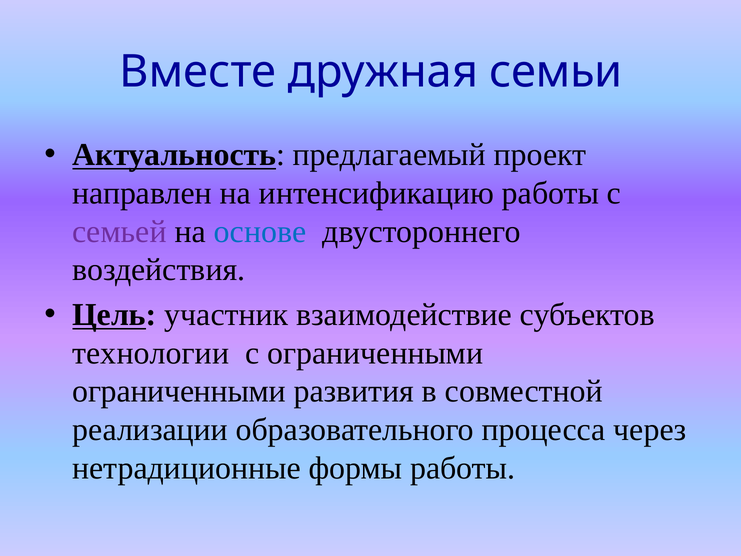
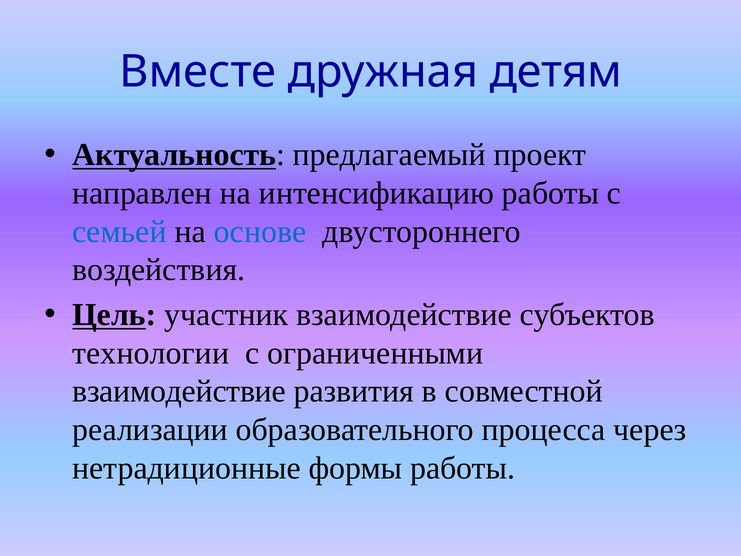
семьи: семьи -> детям
семьей colour: purple -> blue
ограниченными at (179, 391): ограниченными -> взаимодействие
